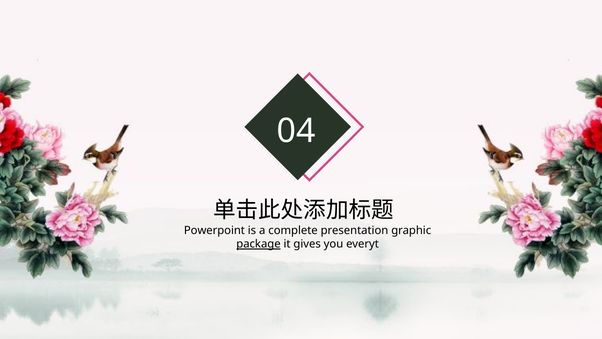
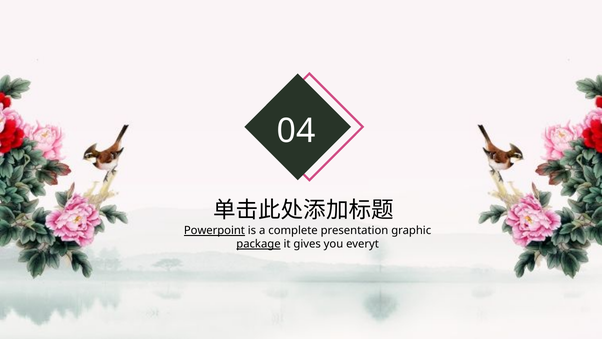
Powerpoint underline: none -> present
